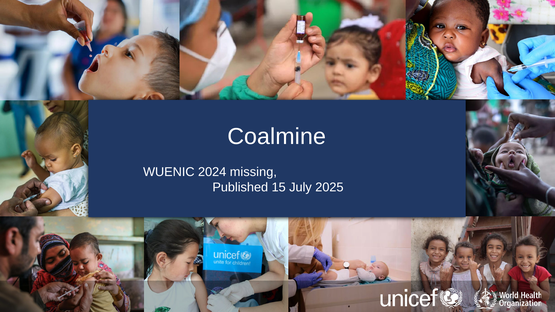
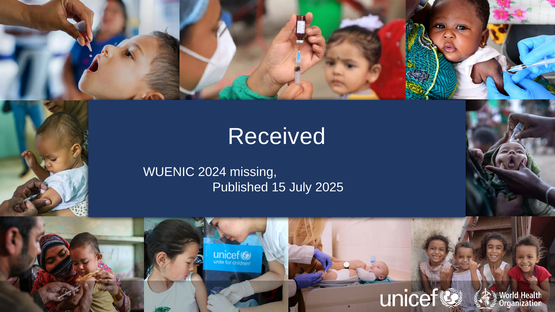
Coalmine: Coalmine -> Received
